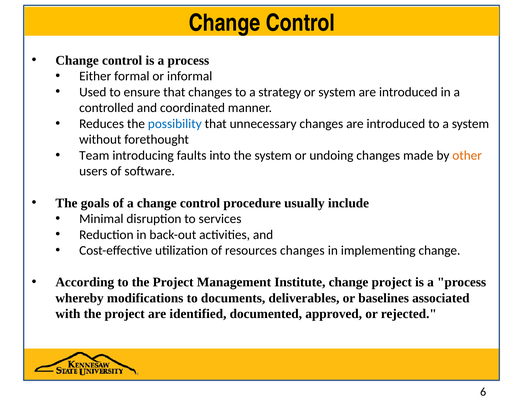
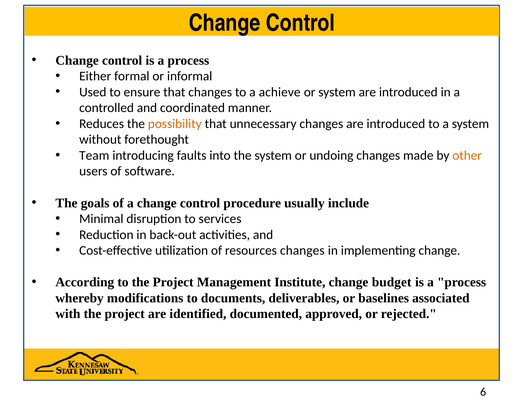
strategy: strategy -> achieve
possibility colour: blue -> orange
change project: project -> budget
